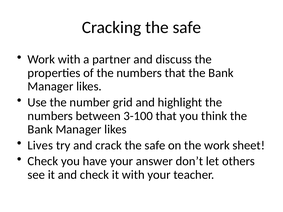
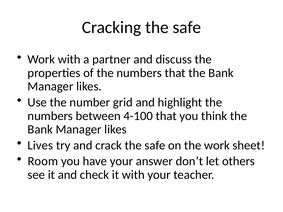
3-100: 3-100 -> 4-100
Check at (43, 161): Check -> Room
